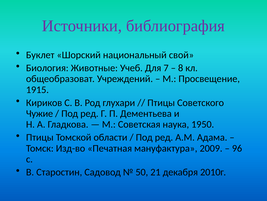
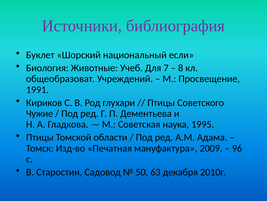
свой: свой -> если
1915: 1915 -> 1991
1950: 1950 -> 1995
21: 21 -> 63
